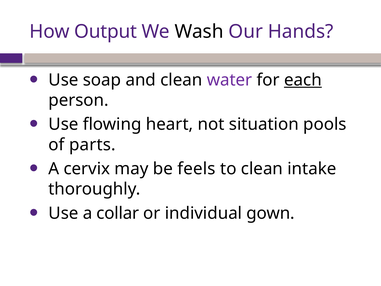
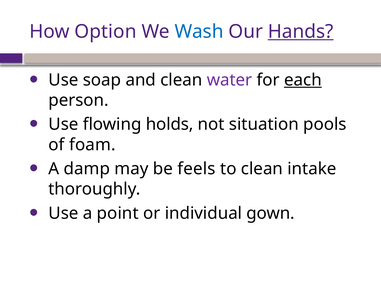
Output: Output -> Option
Wash colour: black -> blue
Hands underline: none -> present
heart: heart -> holds
parts: parts -> foam
cervix: cervix -> damp
collar: collar -> point
